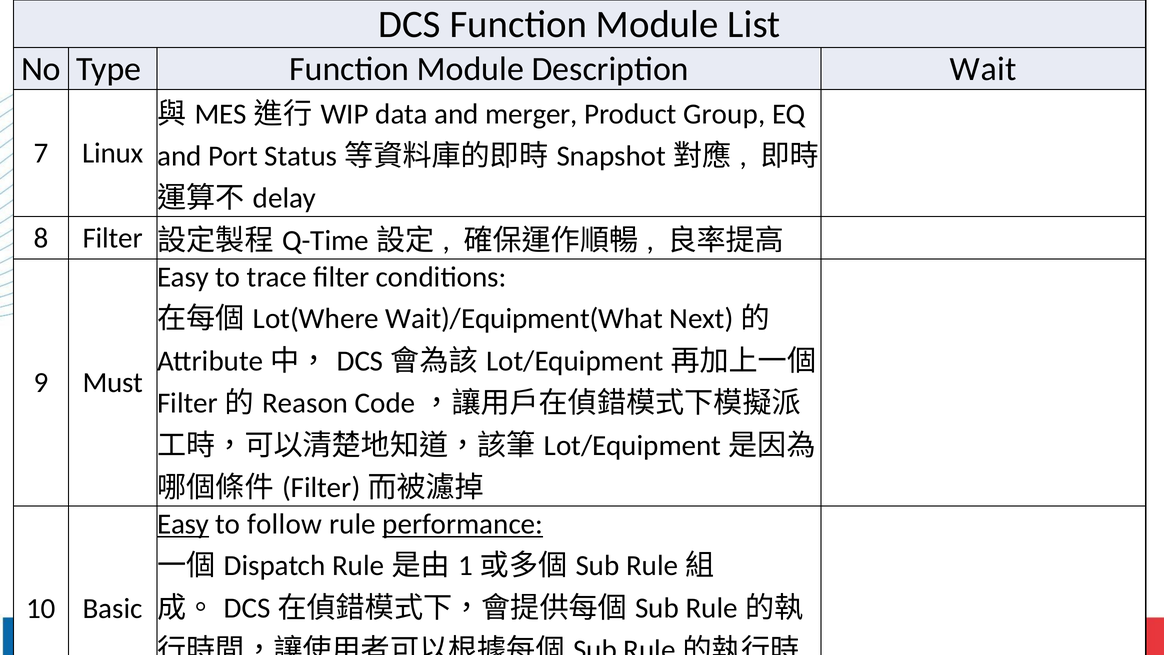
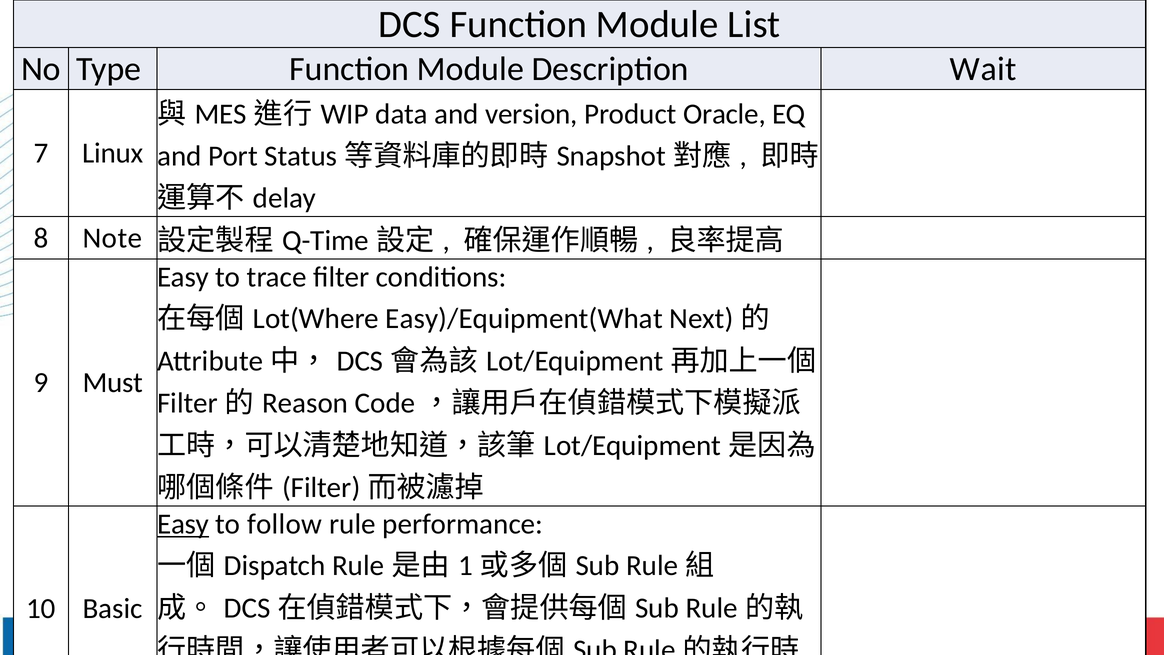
merger: merger -> version
Group: Group -> Oracle
8 Filter: Filter -> Note
Wait)/Equipment(What: Wait)/Equipment(What -> Easy)/Equipment(What
performance underline: present -> none
